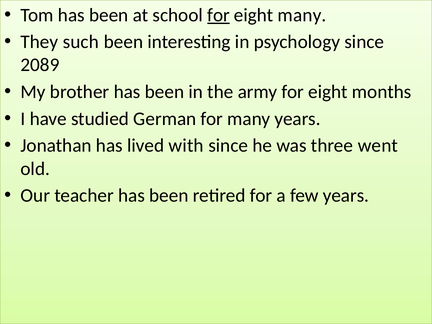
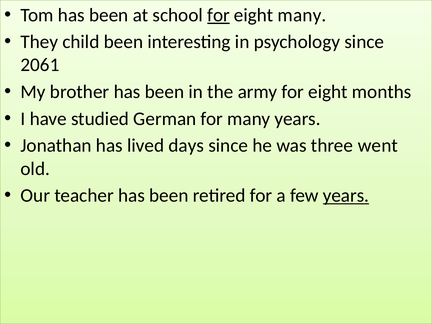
such: such -> child
2089: 2089 -> 2061
with: with -> days
years at (346, 196) underline: none -> present
